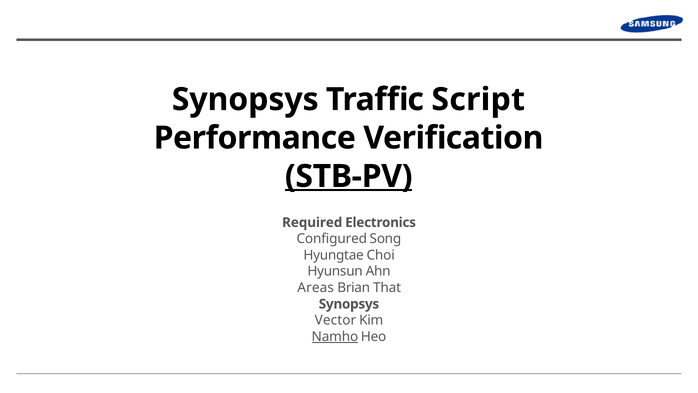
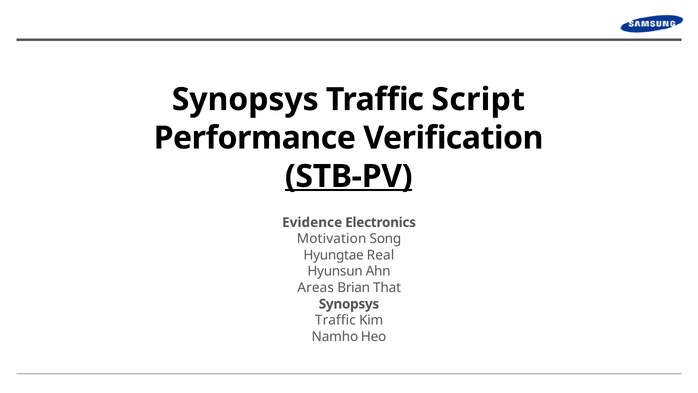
Required: Required -> Evidence
Configured: Configured -> Motivation
Choi: Choi -> Real
Vector at (335, 320): Vector -> Traffic
Namho underline: present -> none
